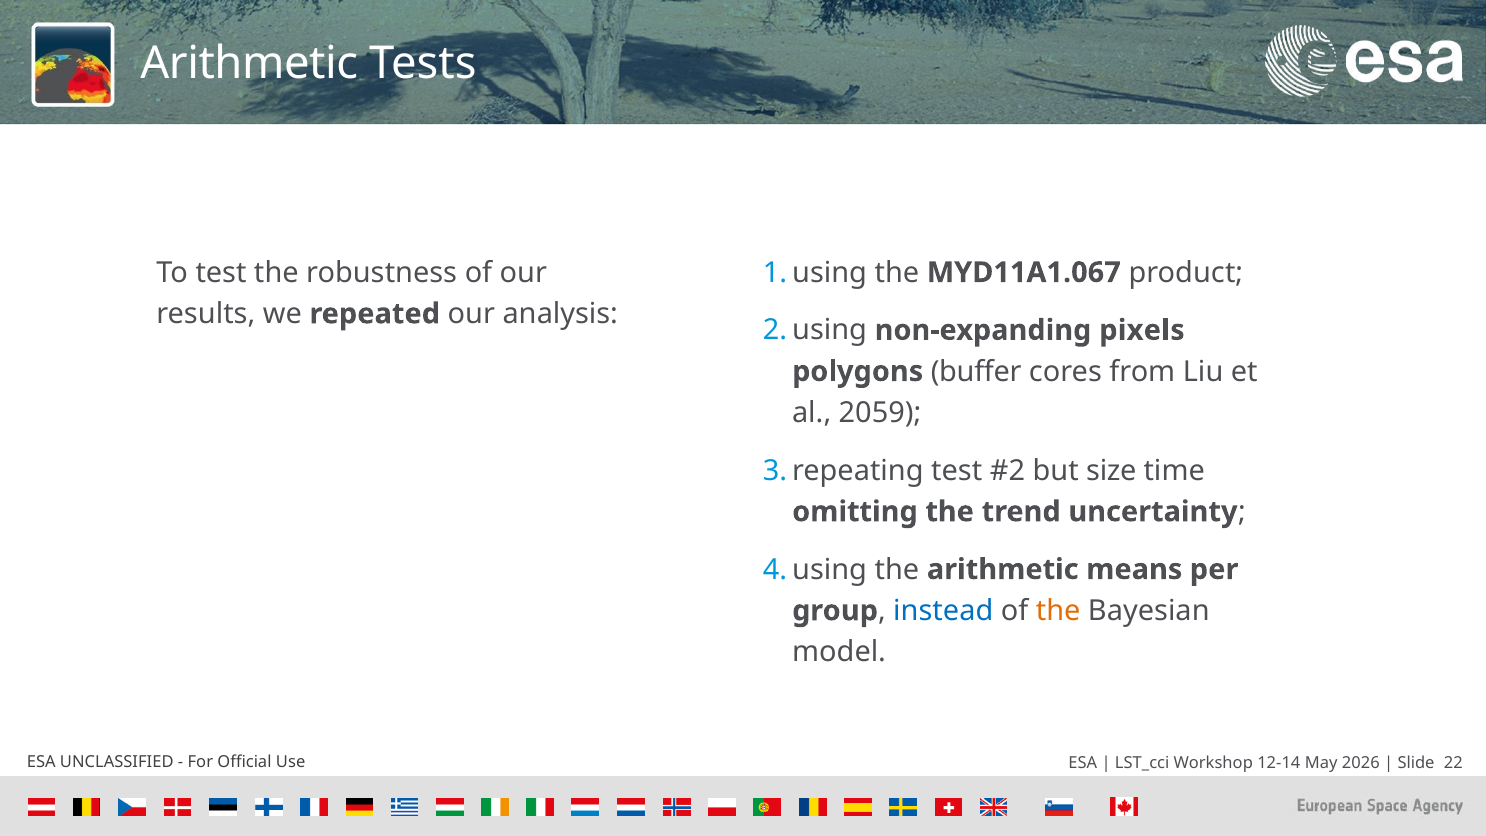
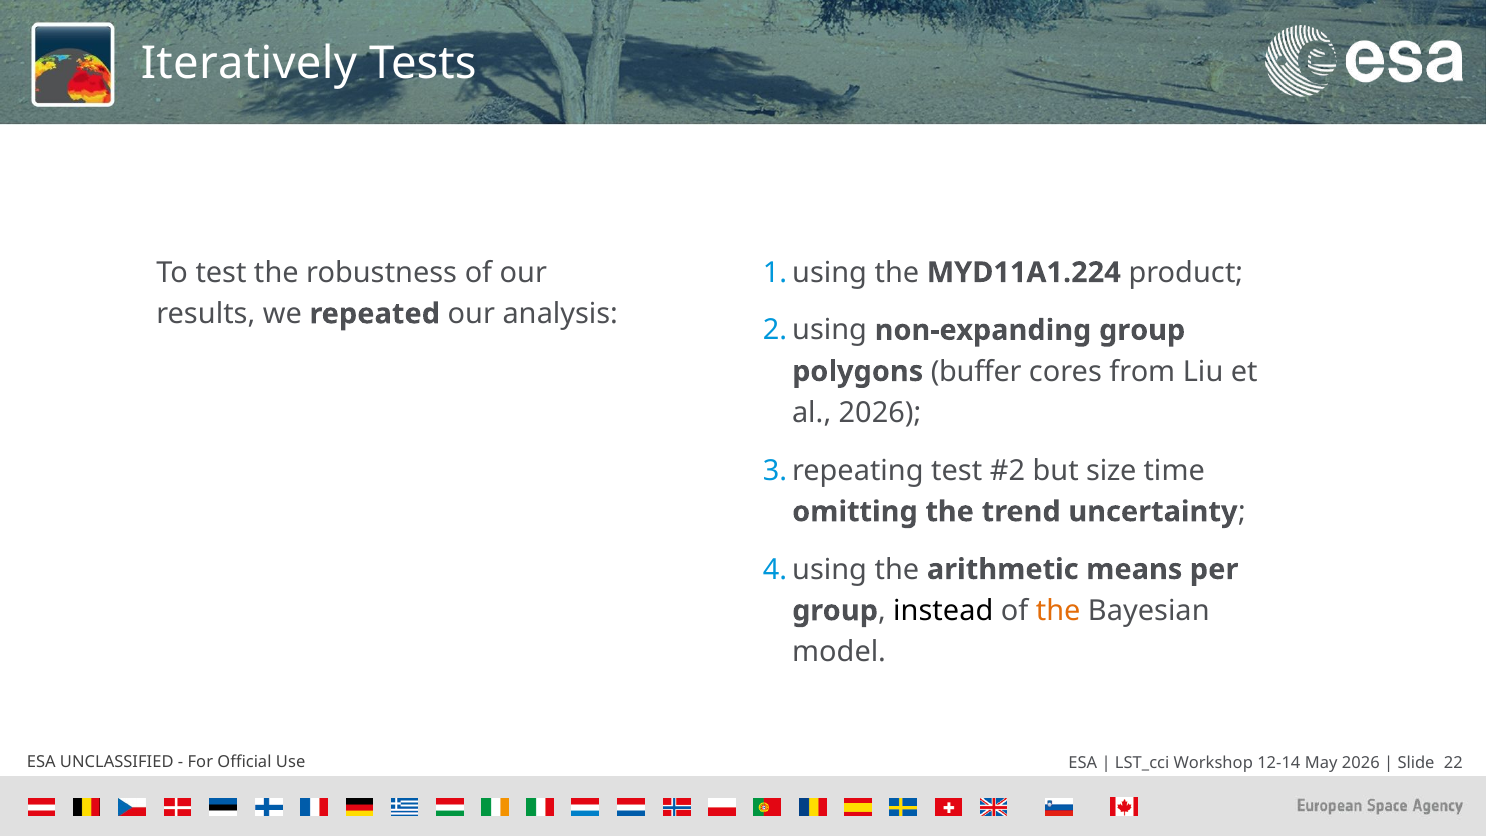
Arithmetic at (249, 64): Arithmetic -> Iteratively
MYD11A1.067: MYD11A1.067 -> MYD11A1.224
non-expanding pixels: pixels -> group
al 2059: 2059 -> 2026
instead colour: blue -> black
